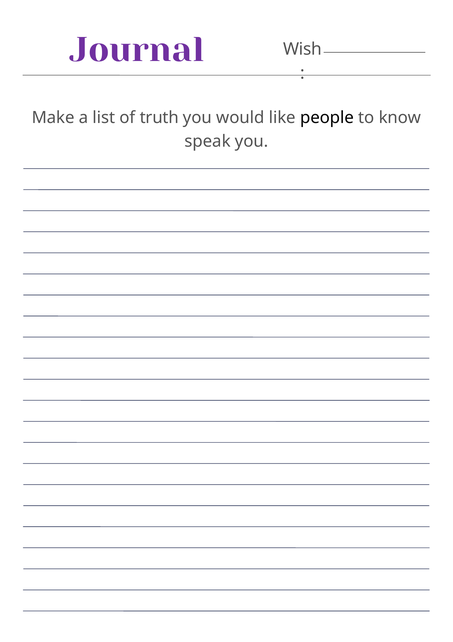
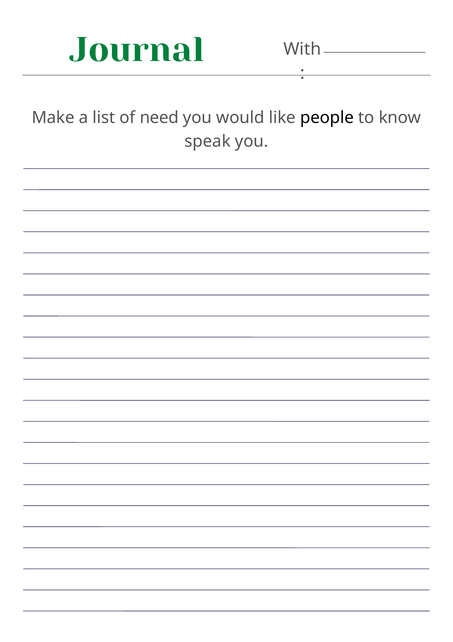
Journal colour: purple -> green
Wish: Wish -> With
truth: truth -> need
